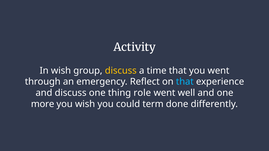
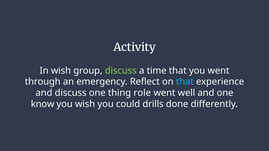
discuss at (121, 71) colour: yellow -> light green
more: more -> know
term: term -> drills
